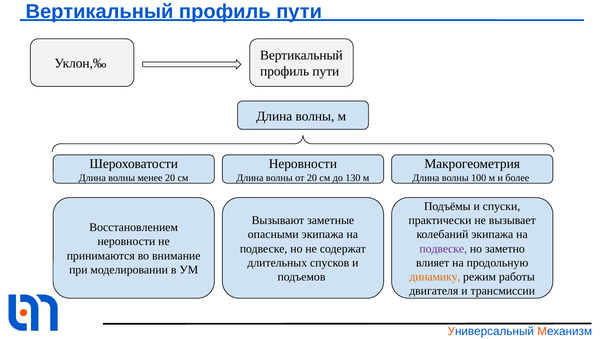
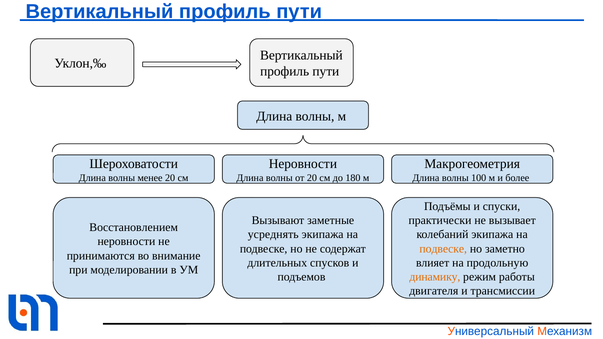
130: 130 -> 180
опасными: опасными -> усреднять
подвеске at (443, 249) colour: purple -> orange
